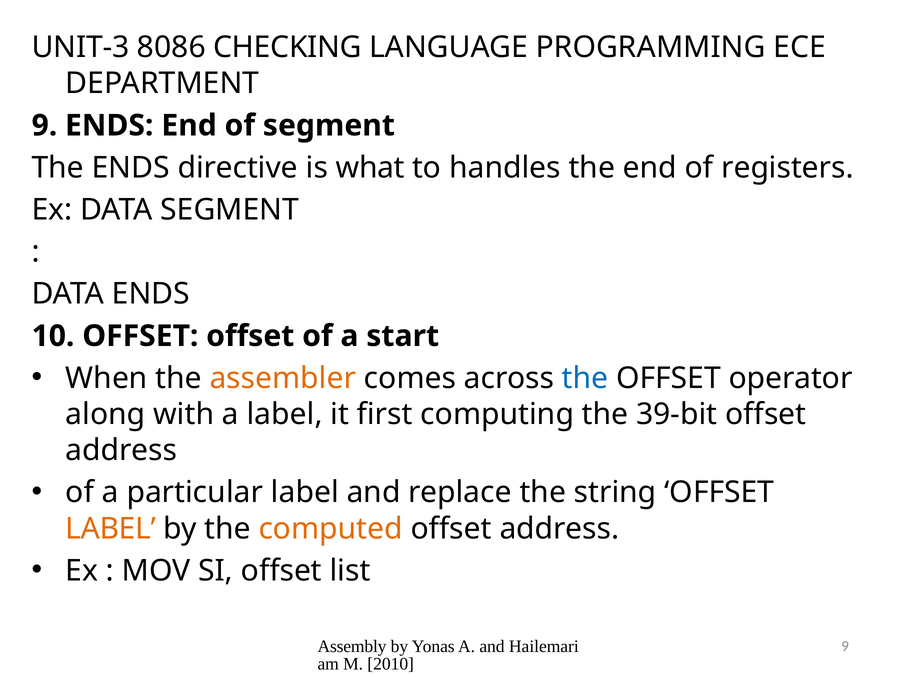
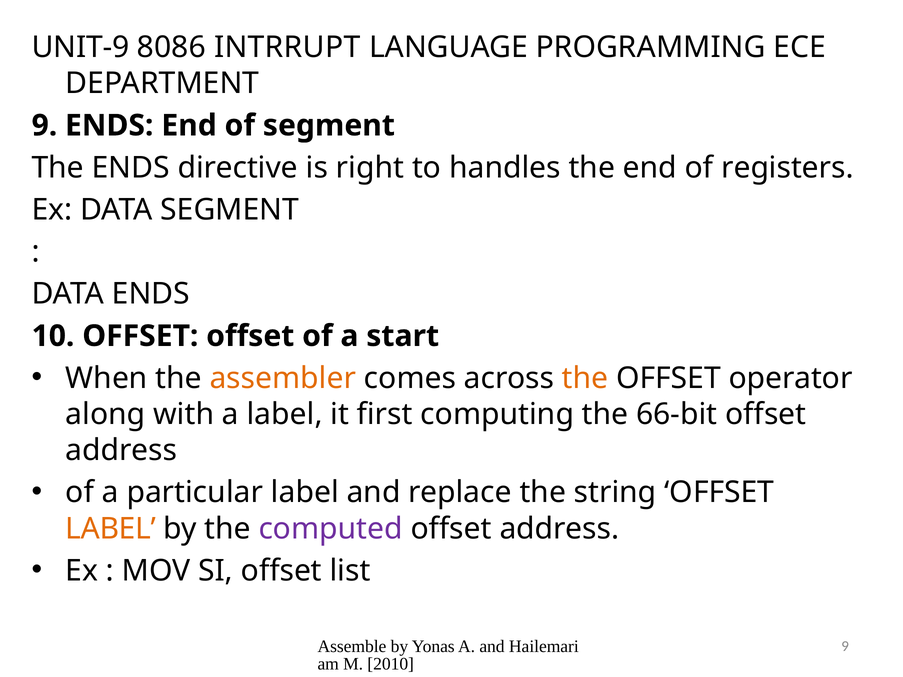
UNIT-3: UNIT-3 -> UNIT-9
CHECKING: CHECKING -> INTRRUPT
what: what -> right
the at (585, 378) colour: blue -> orange
39-bit: 39-bit -> 66-bit
computed colour: orange -> purple
Assembly: Assembly -> Assemble
